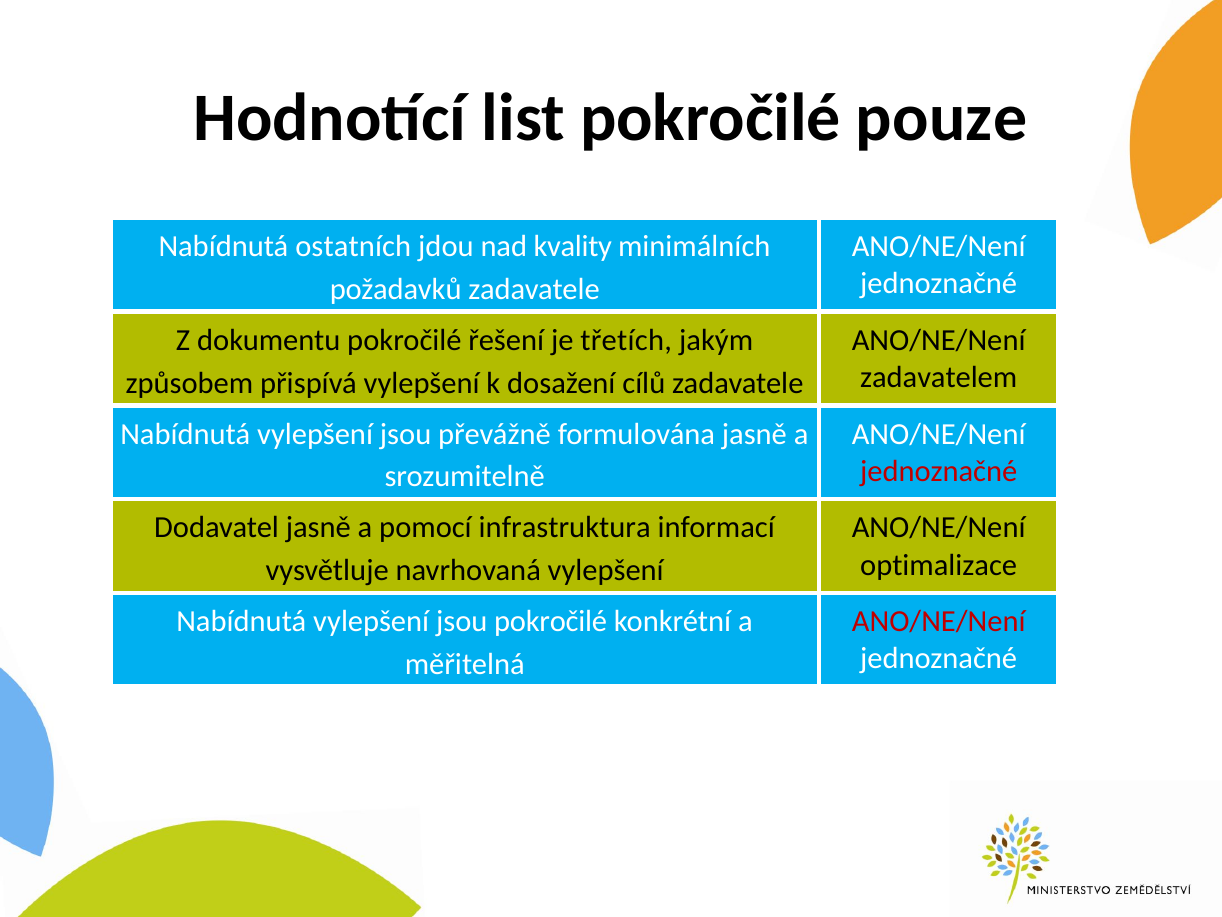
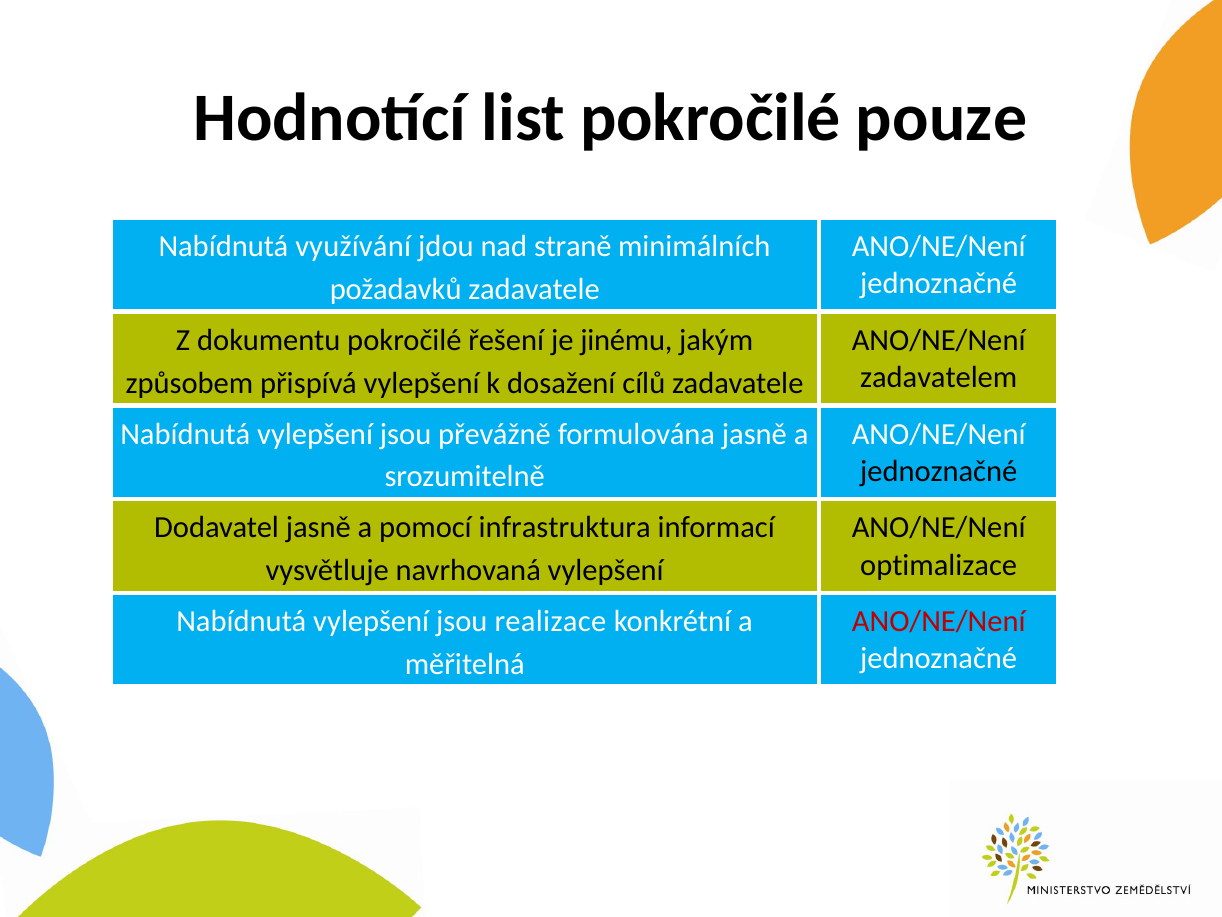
ostatních: ostatních -> využívání
kvality: kvality -> straně
třetích: třetích -> jinému
jednoznačné at (939, 471) colour: red -> black
jsou pokročilé: pokročilé -> realizace
